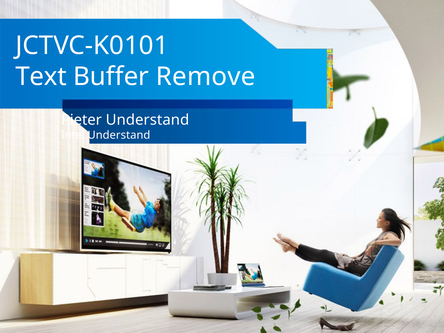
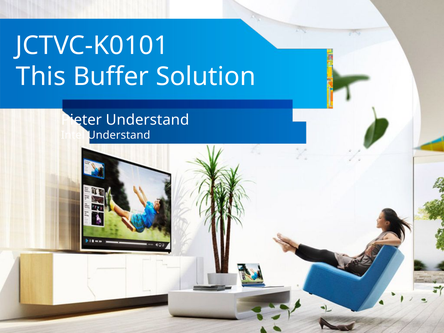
Text: Text -> This
Remove: Remove -> Solution
